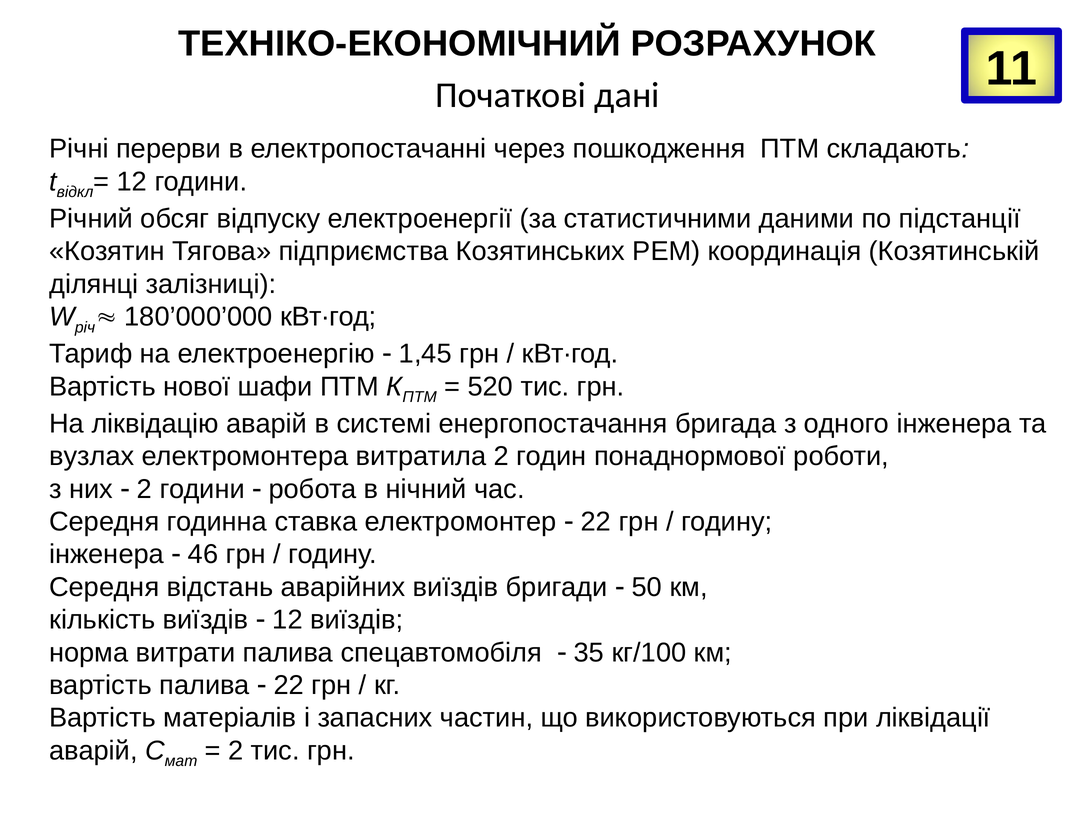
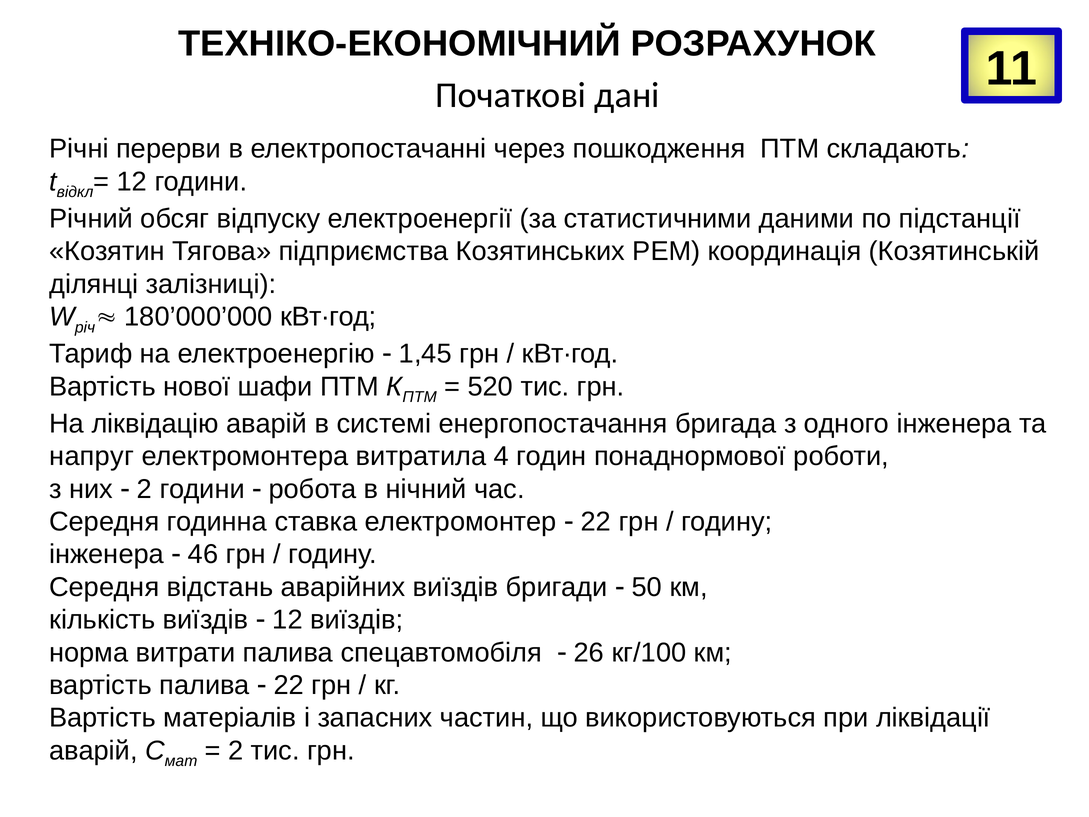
вузлах: вузлах -> напруг
витратила 2: 2 -> 4
35: 35 -> 26
